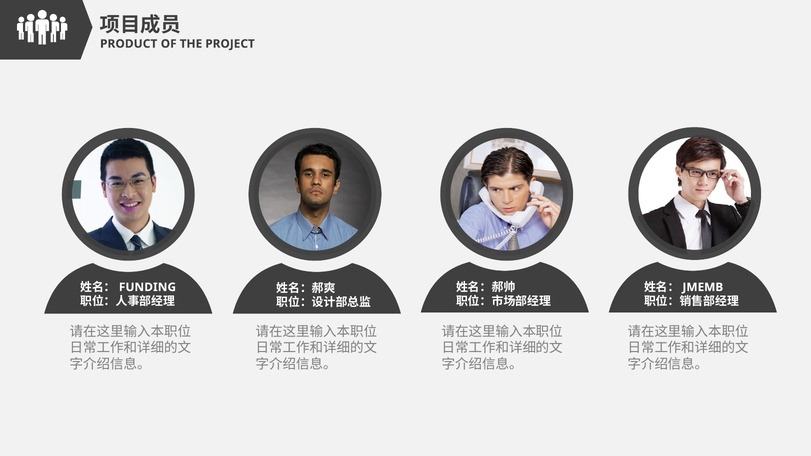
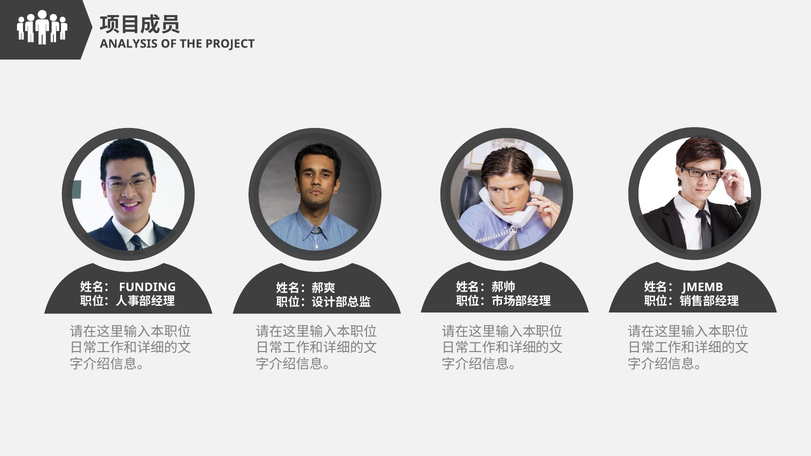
PRODUCT: PRODUCT -> ANALYSIS
